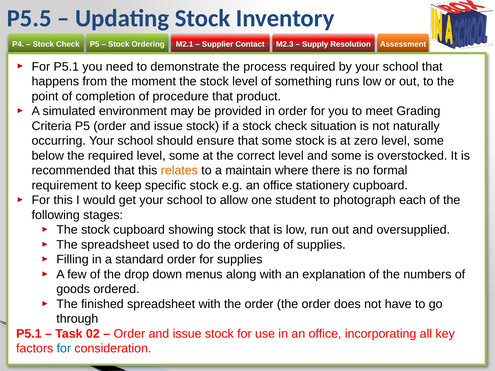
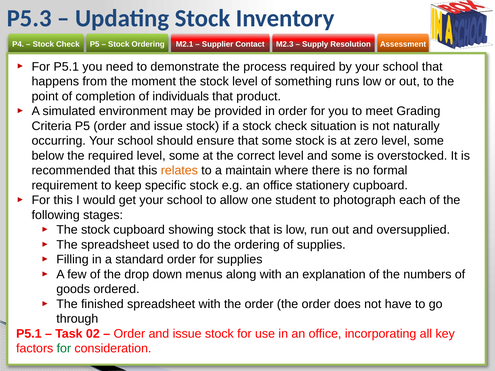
P5.5: P5.5 -> P5.3
procedure: procedure -> individuals
for at (64, 349) colour: blue -> green
